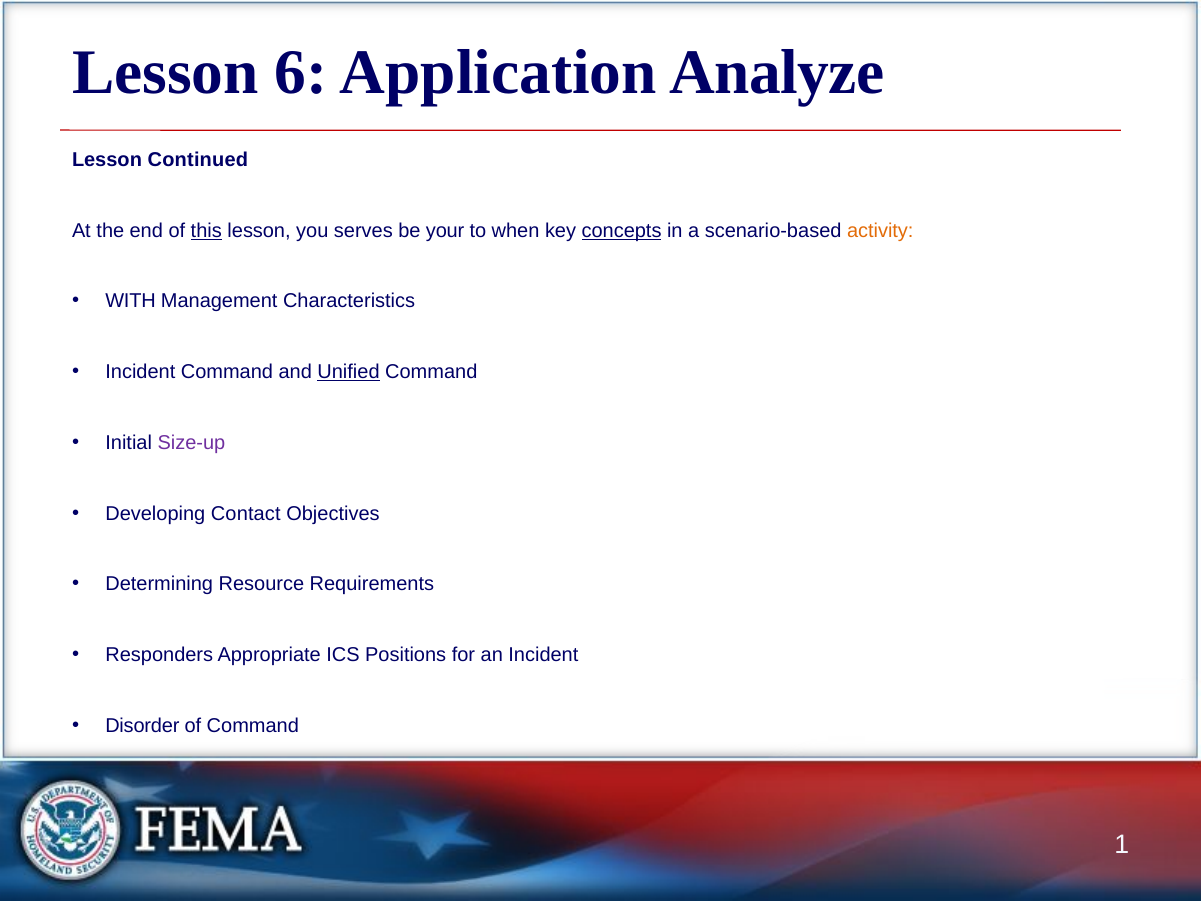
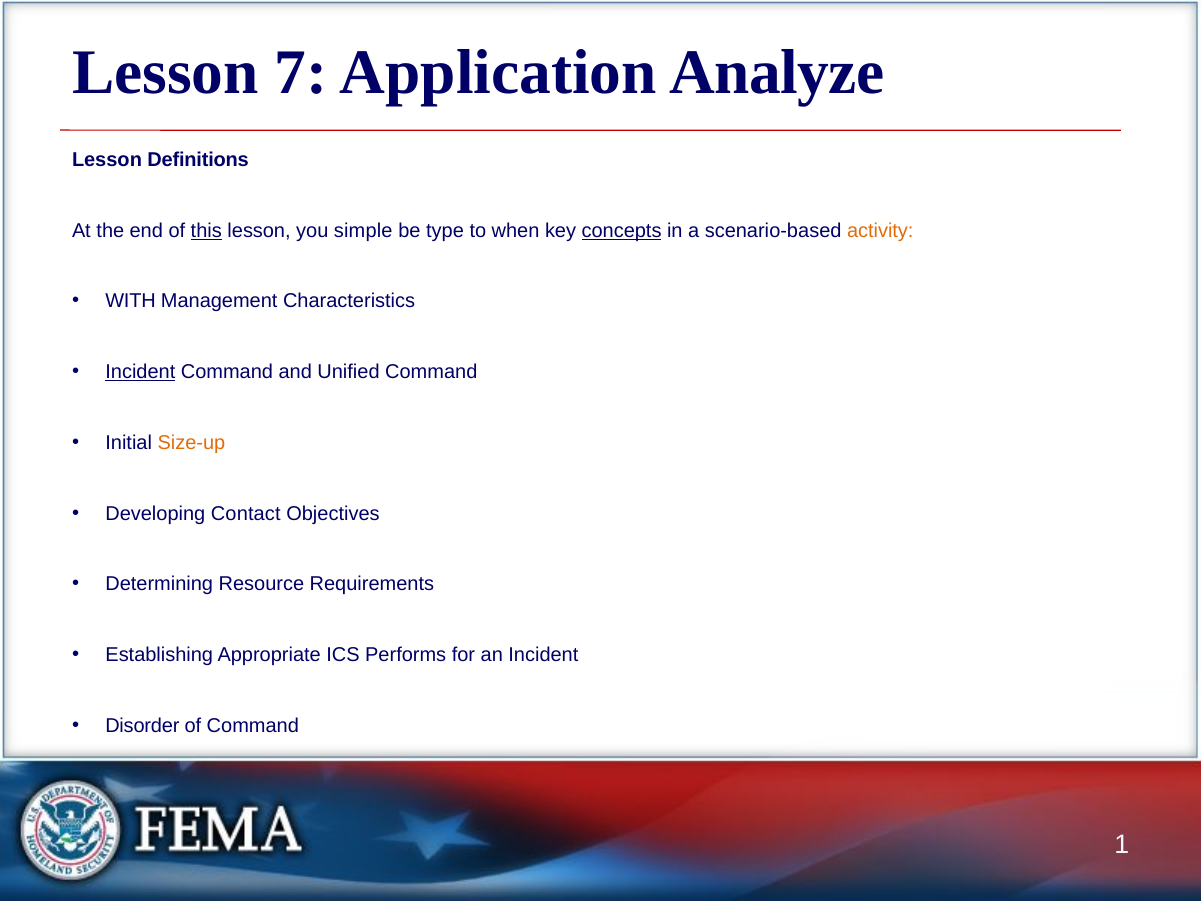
6: 6 -> 7
Continued: Continued -> Definitions
serves: serves -> simple
your: your -> type
Incident at (140, 372) underline: none -> present
Unified underline: present -> none
Size-up colour: purple -> orange
Responders: Responders -> Establishing
Positions: Positions -> Performs
